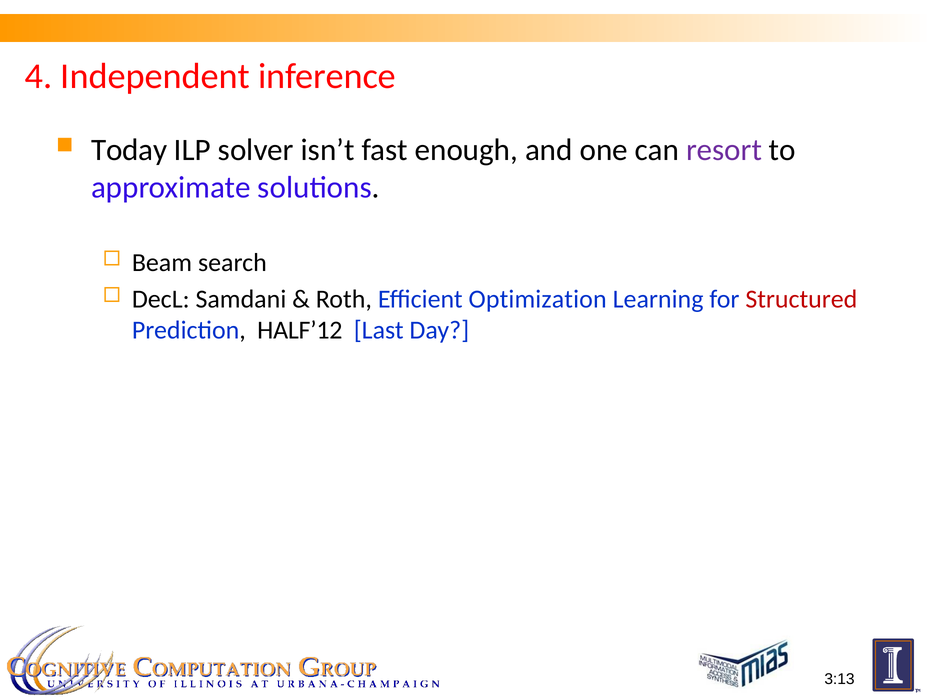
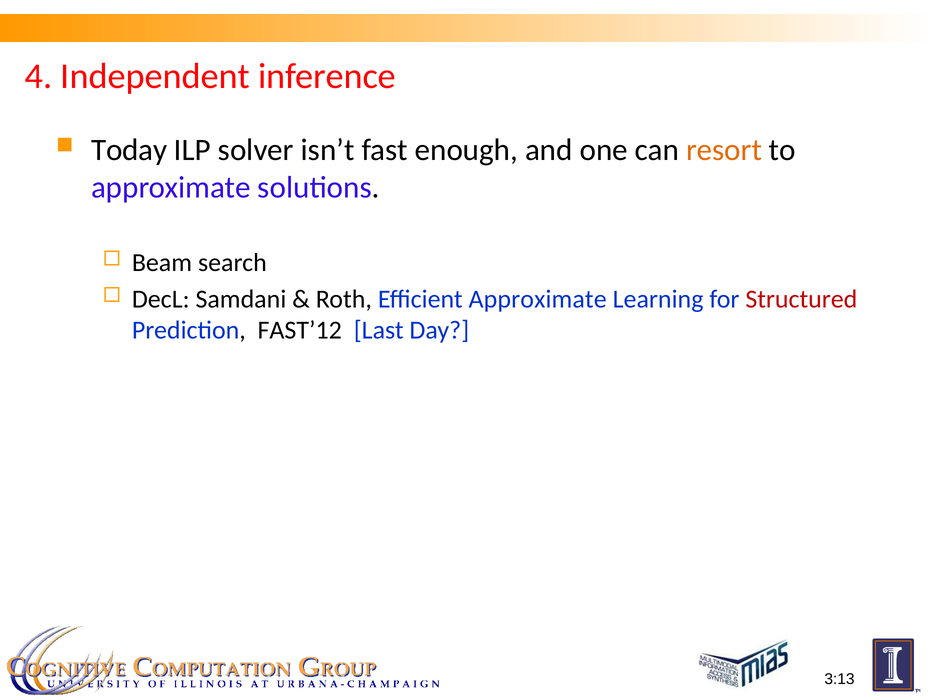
resort colour: purple -> orange
Efficient Optimization: Optimization -> Approximate
HALF’12: HALF’12 -> FAST’12
